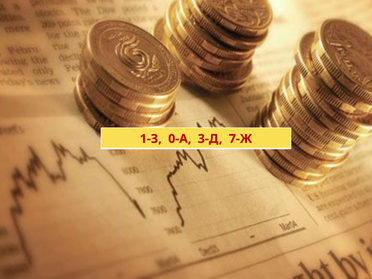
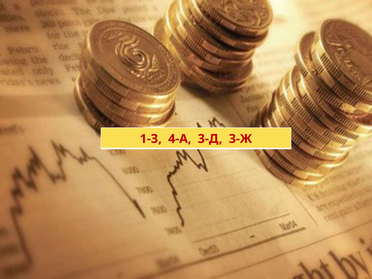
0-А: 0-А -> 4-А
7-Ж: 7-Ж -> 3-Ж
